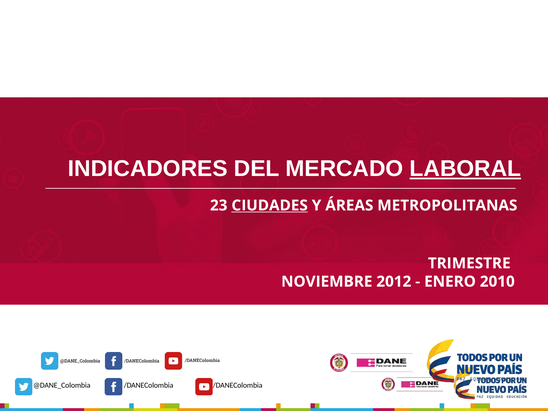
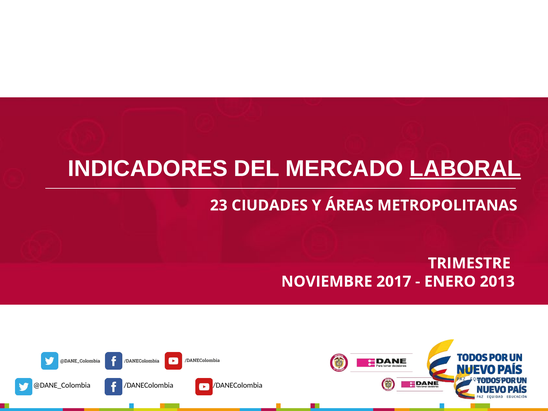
CIUDADES underline: present -> none
2012: 2012 -> 2017
2010: 2010 -> 2013
